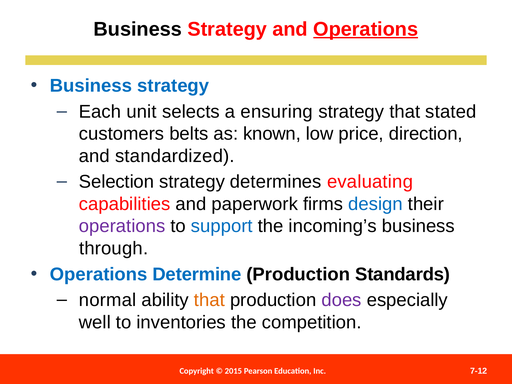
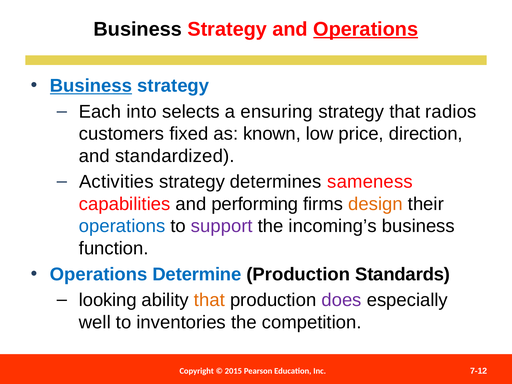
Business at (91, 86) underline: none -> present
unit: unit -> into
stated: stated -> radios
belts: belts -> fixed
Selection: Selection -> Activities
evaluating: evaluating -> sameness
paperwork: paperwork -> performing
design colour: blue -> orange
operations at (122, 226) colour: purple -> blue
support colour: blue -> purple
through: through -> function
normal: normal -> looking
